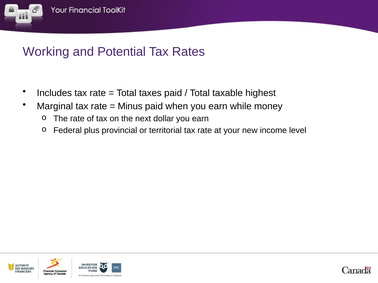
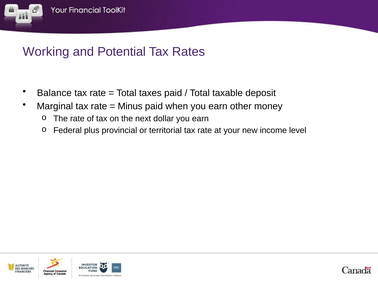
Includes: Includes -> Balance
highest: highest -> deposit
while: while -> other
